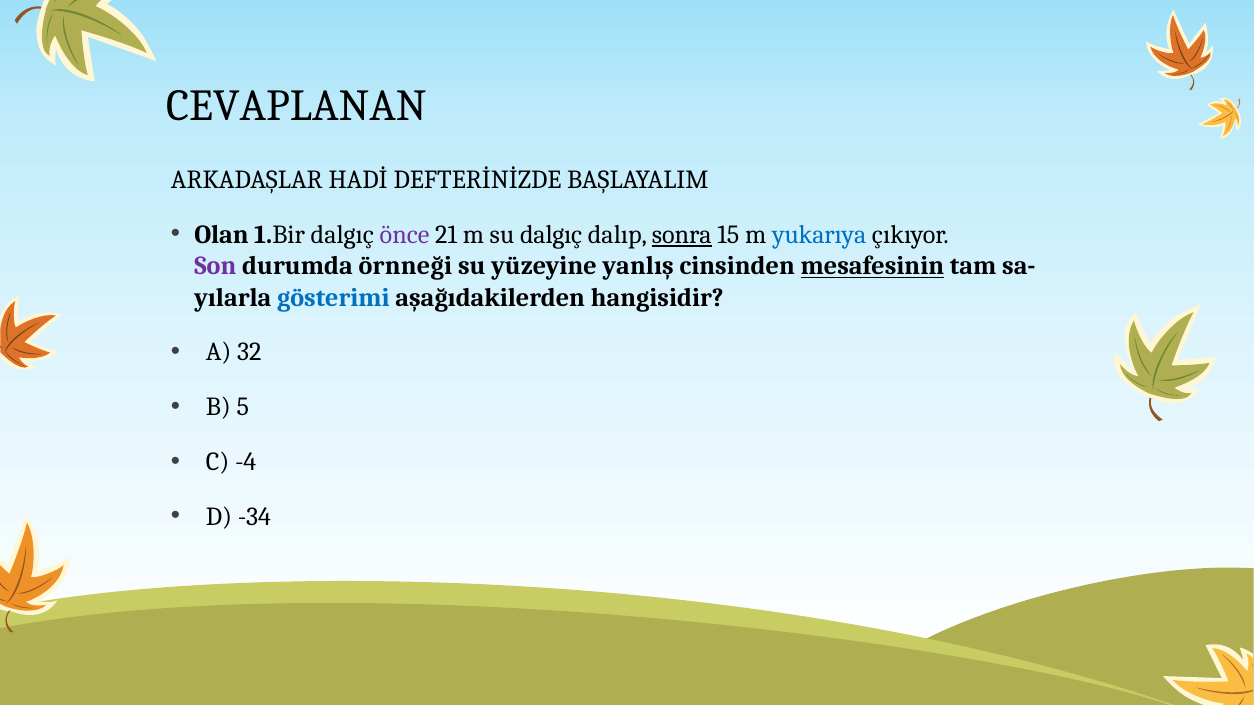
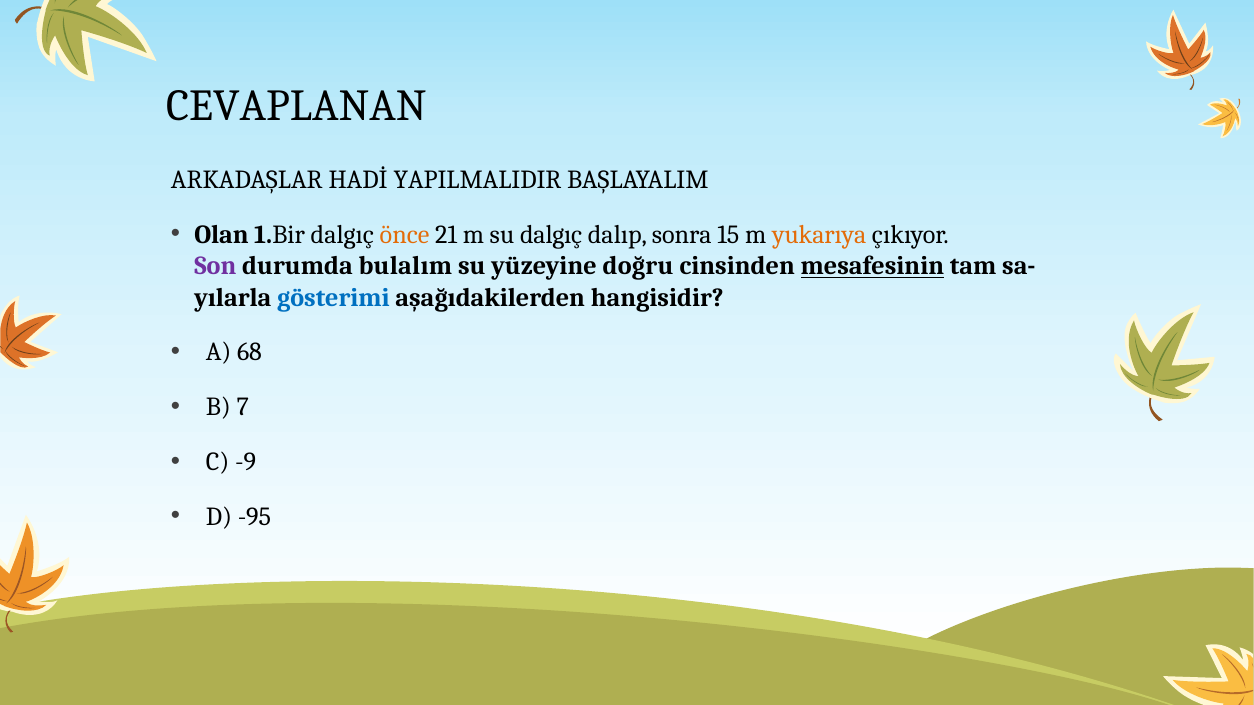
DEFTERİNİZDE: DEFTERİNİZDE -> YAPILMALIDIR
önce colour: purple -> orange
sonra underline: present -> none
yukarıya colour: blue -> orange
örnneği: örnneği -> bulalım
yanlış: yanlış -> doğru
32: 32 -> 68
5: 5 -> 7
-4: -4 -> -9
-34: -34 -> -95
